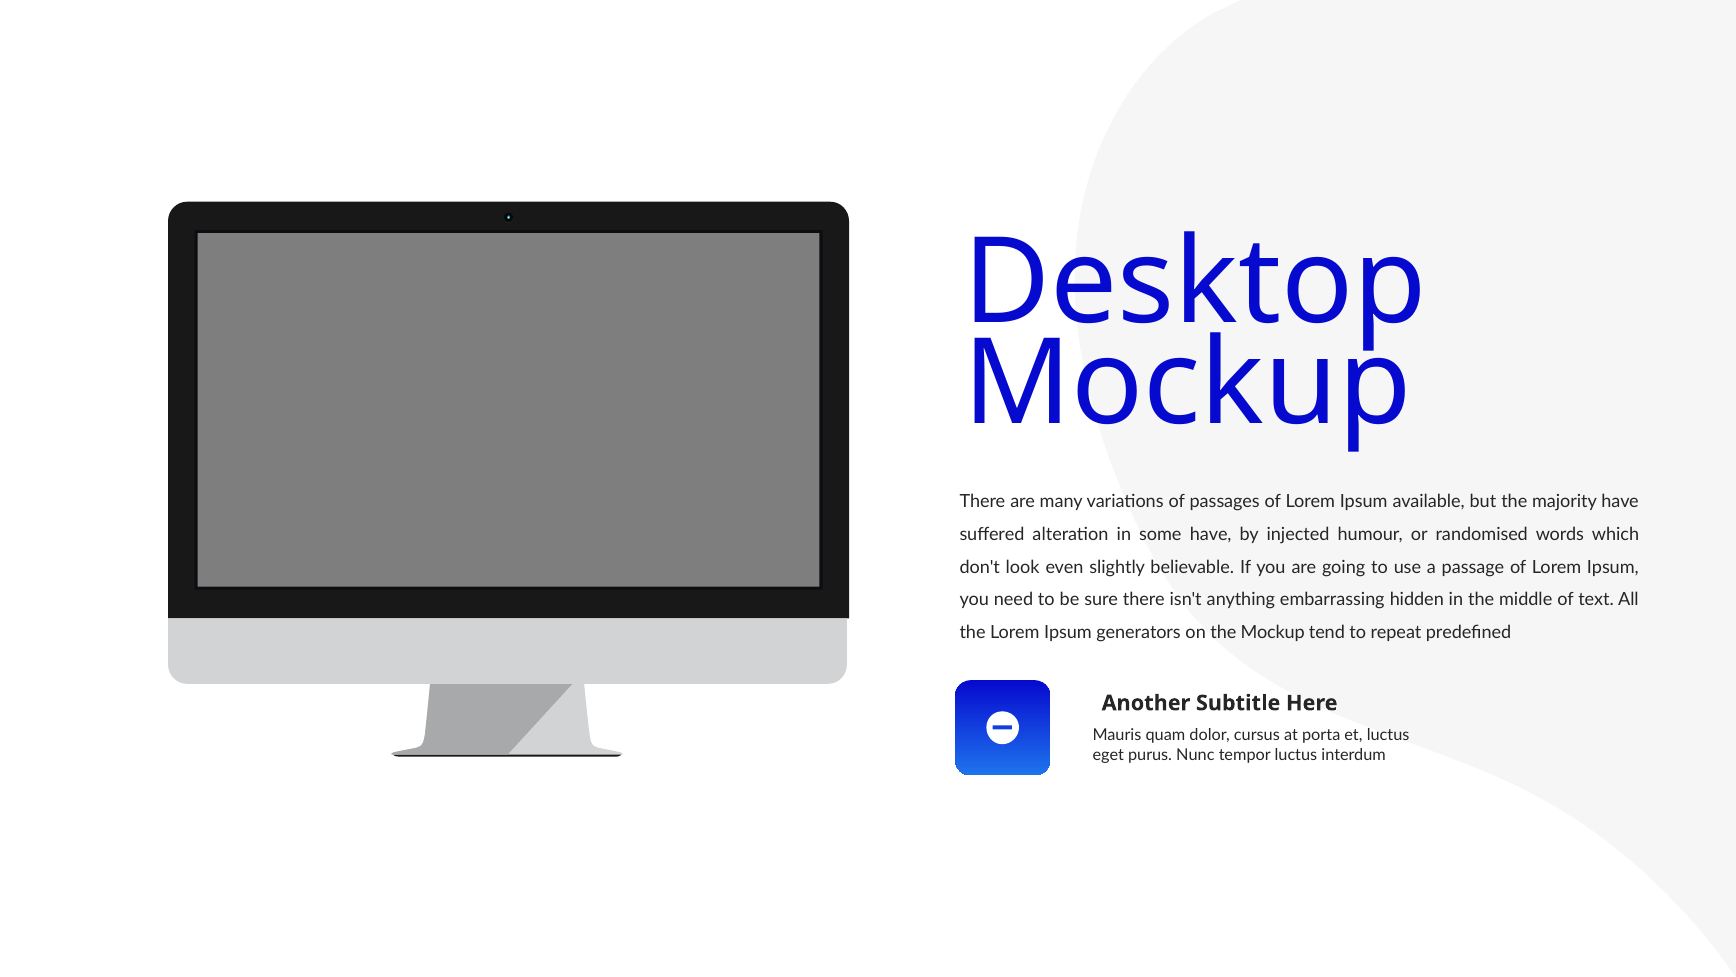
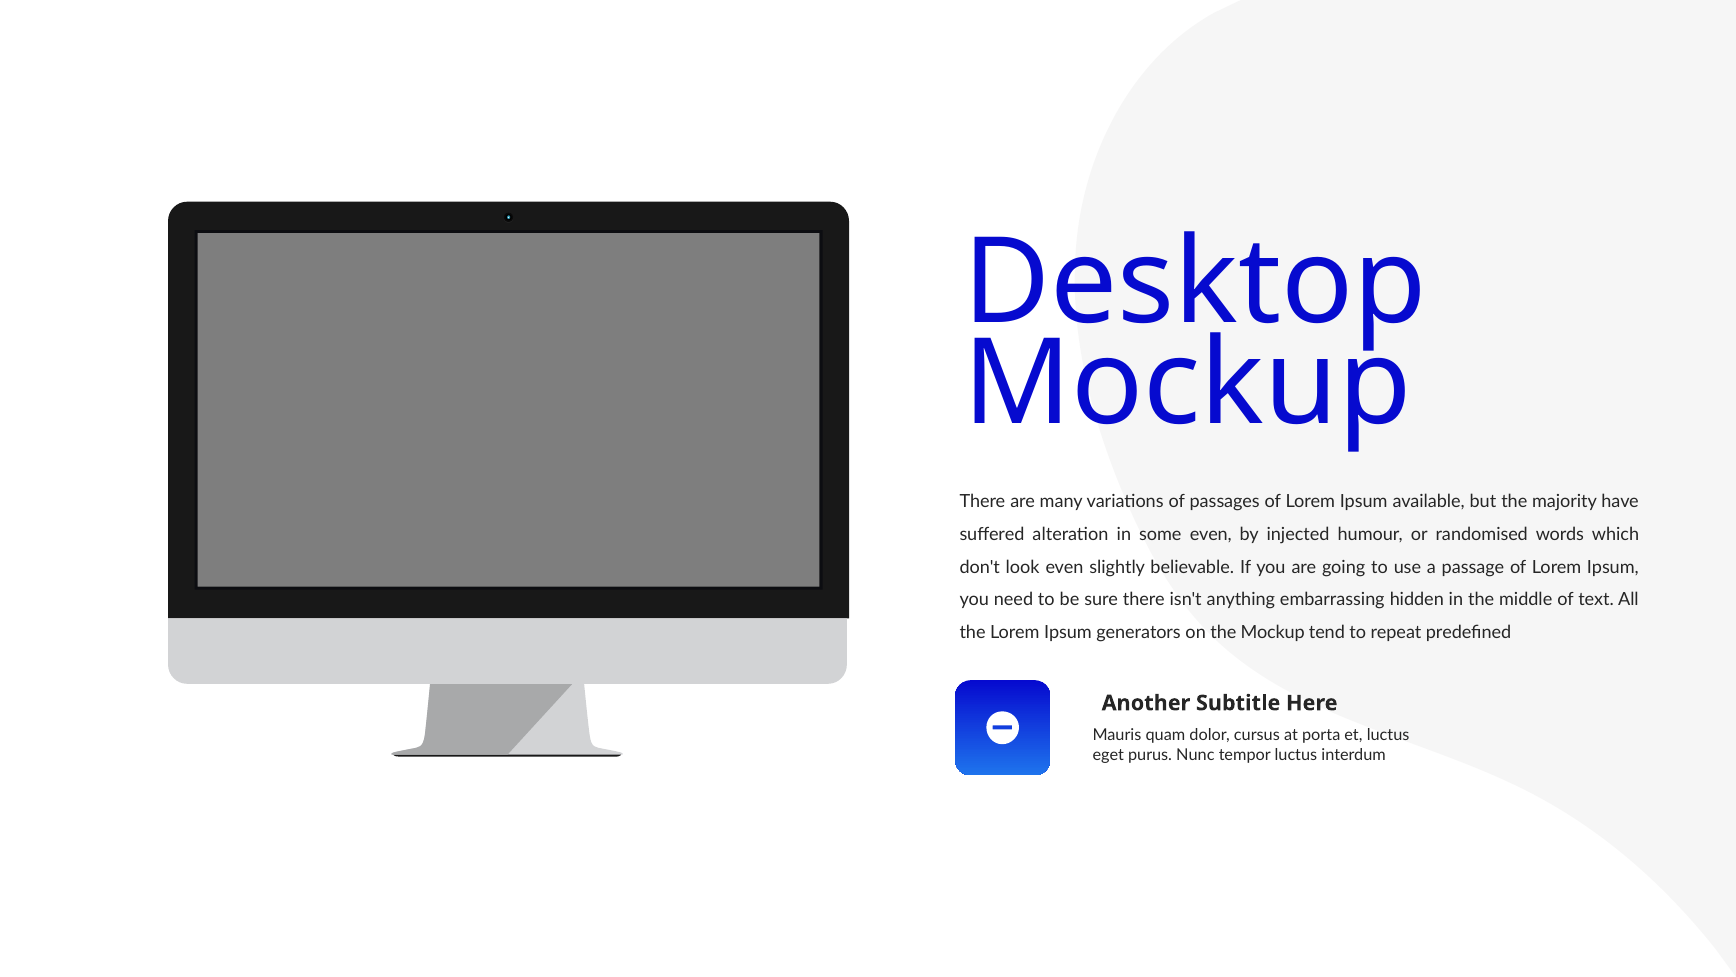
some have: have -> even
